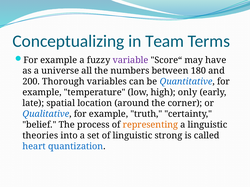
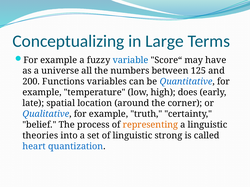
Team: Team -> Large
variable colour: purple -> blue
180: 180 -> 125
Thorough: Thorough -> Functions
only: only -> does
